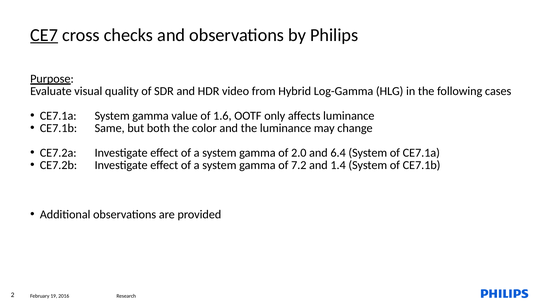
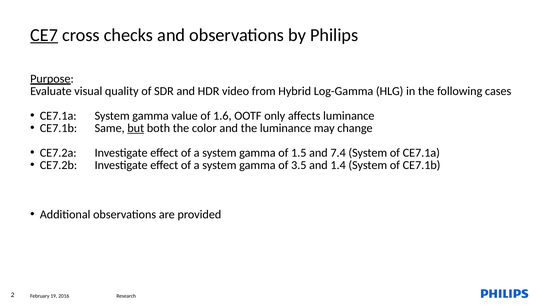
but underline: none -> present
2.0: 2.0 -> 1.5
6.4: 6.4 -> 7.4
7.2: 7.2 -> 3.5
